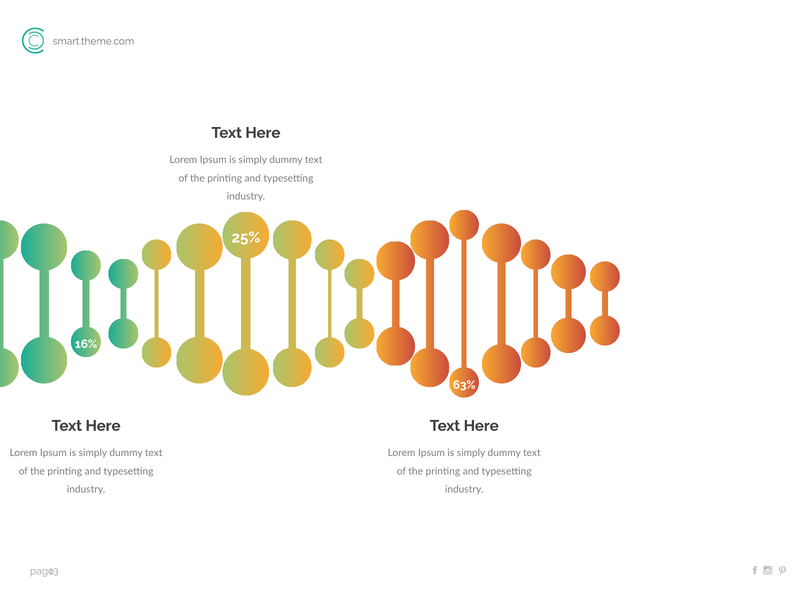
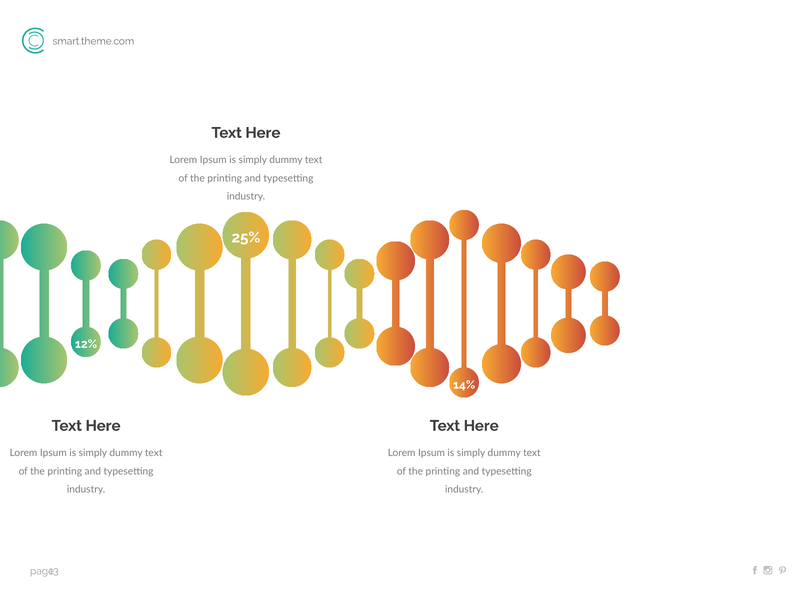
16%: 16% -> 12%
63%: 63% -> 14%
